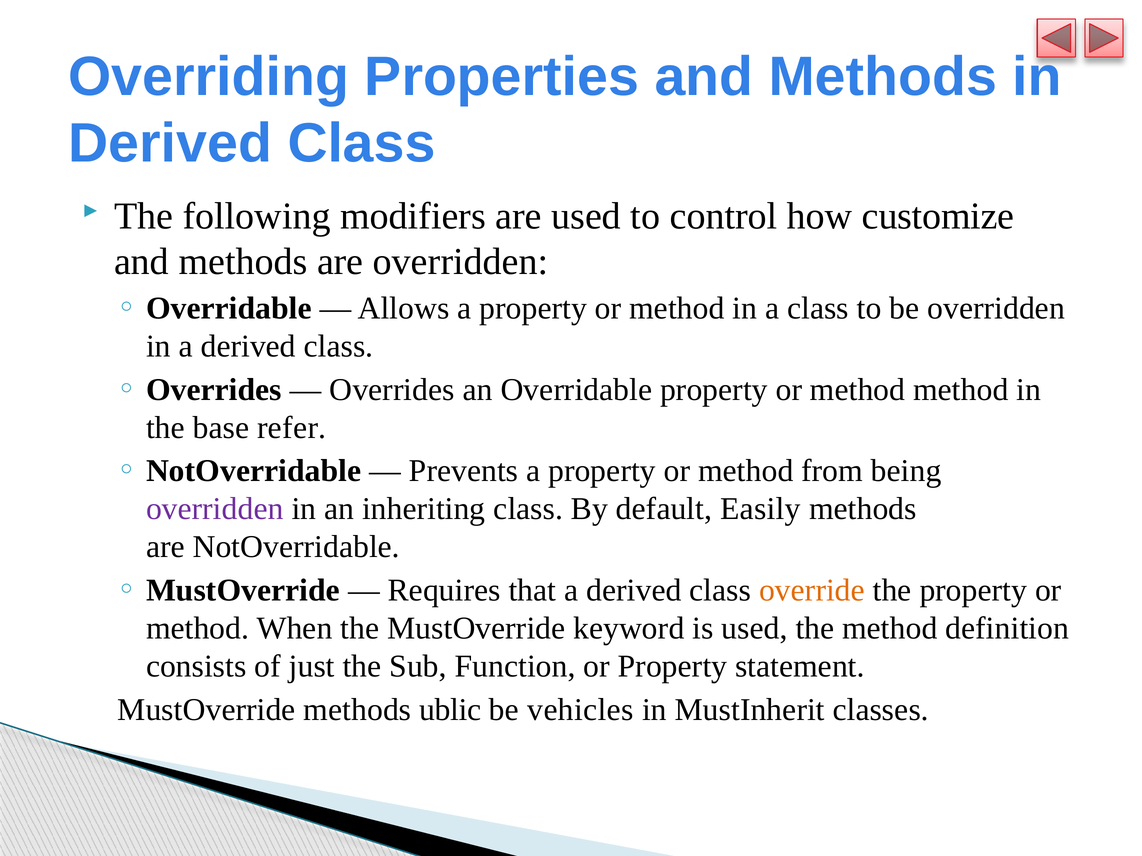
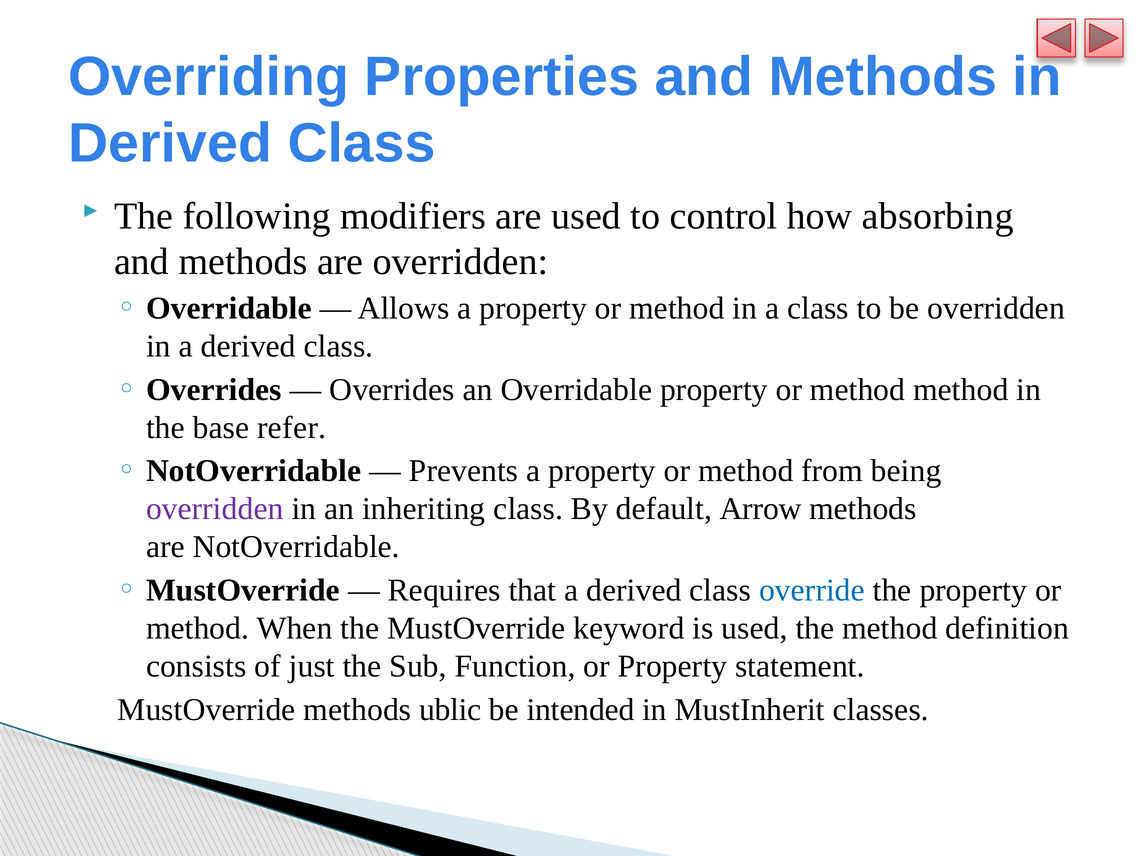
customize: customize -> absorbing
Easily: Easily -> Arrow
override colour: orange -> blue
vehicles: vehicles -> intended
